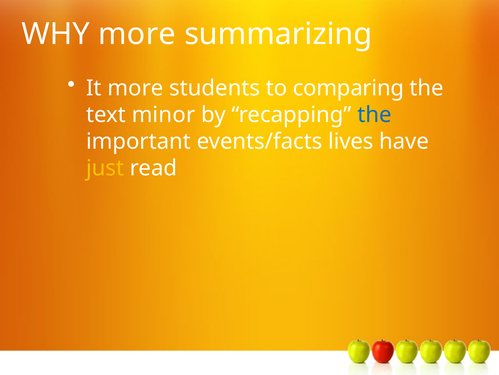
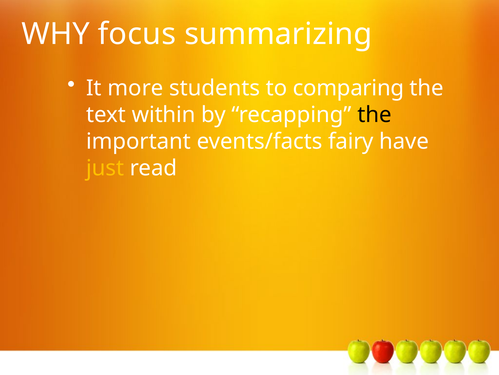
WHY more: more -> focus
minor: minor -> within
the at (374, 115) colour: blue -> black
lives: lives -> fairy
